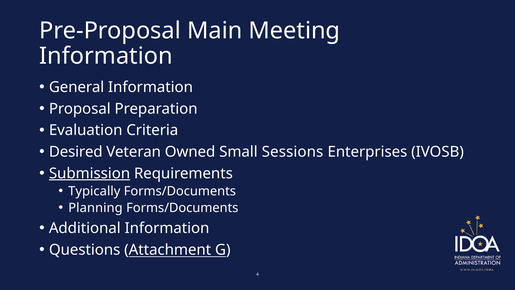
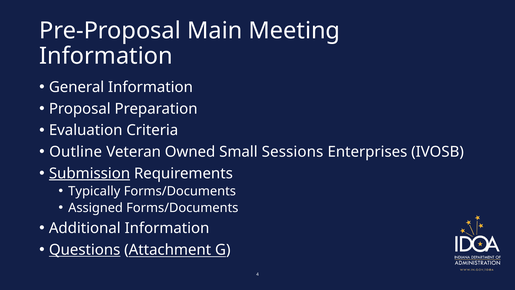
Desired: Desired -> Outline
Planning: Planning -> Assigned
Questions underline: none -> present
